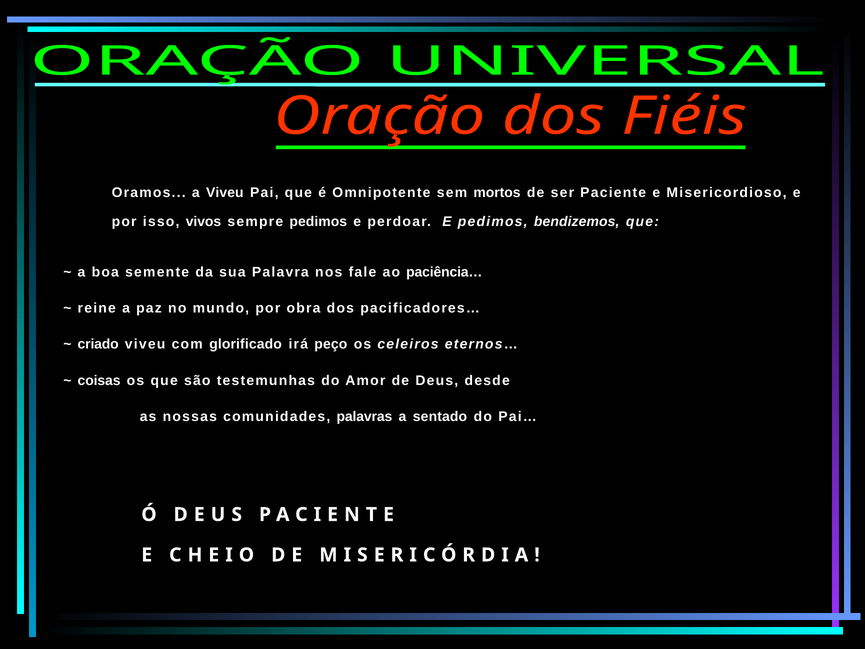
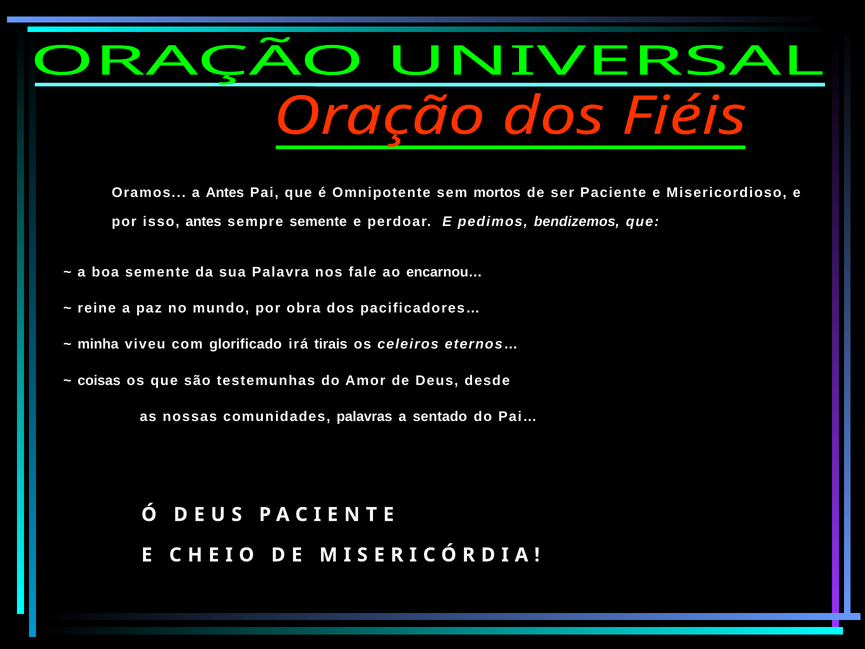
a Viveu: Viveu -> Antes
isso vivos: vivos -> antes
sempre pedimos: pedimos -> semente
paciência…: paciência… -> encarnou…
criado: criado -> minha
peço: peço -> tirais
